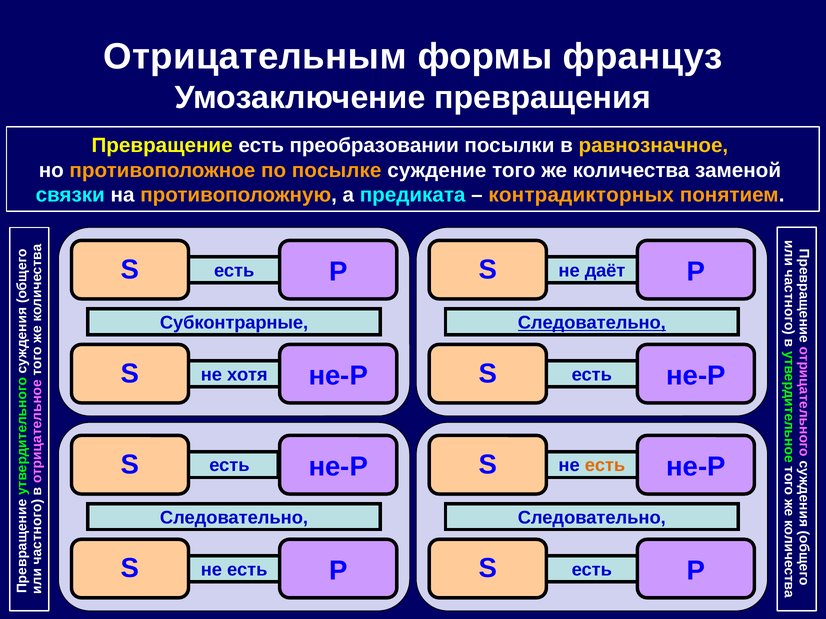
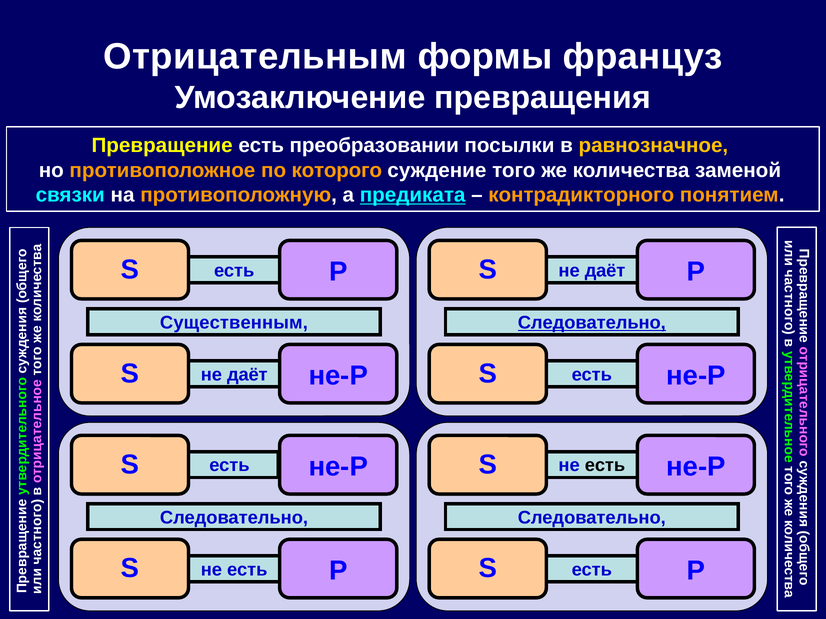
посылке: посылке -> которого
предиката underline: none -> present
контрадикторных: контрадикторных -> контрадикторного
Субконтрарные: Субконтрарные -> Существенным
хотя at (247, 375): хотя -> даёт
есть at (605, 466) colour: orange -> black
